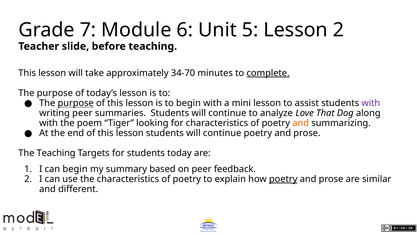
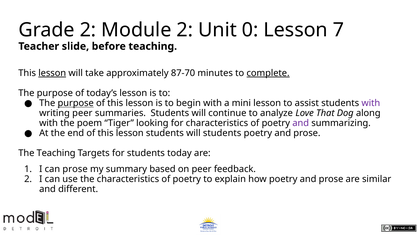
Grade 7: 7 -> 2
Module 6: 6 -> 2
5: 5 -> 0
Lesson 2: 2 -> 7
lesson at (52, 73) underline: none -> present
34-70: 34-70 -> 87-70
and at (301, 123) colour: orange -> purple
lesson students will continue: continue -> students
can begin: begin -> prose
poetry at (283, 179) underline: present -> none
